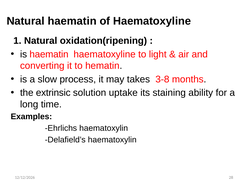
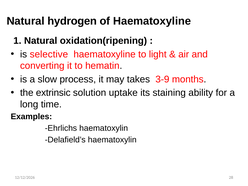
Natural haematin: haematin -> hydrogen
is haematin: haematin -> selective
3-8: 3-8 -> 3-9
